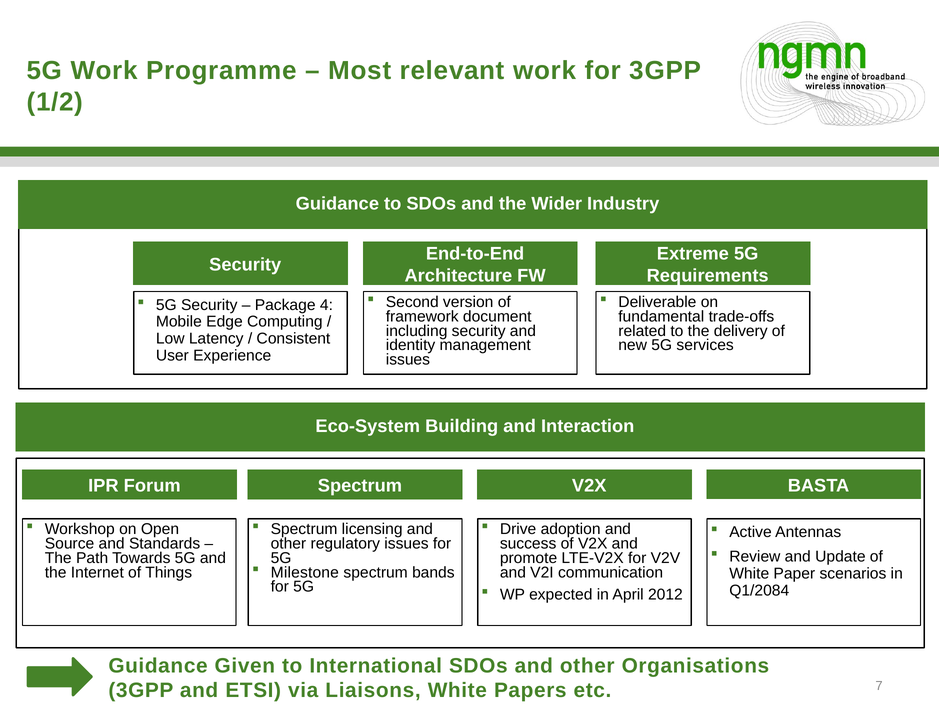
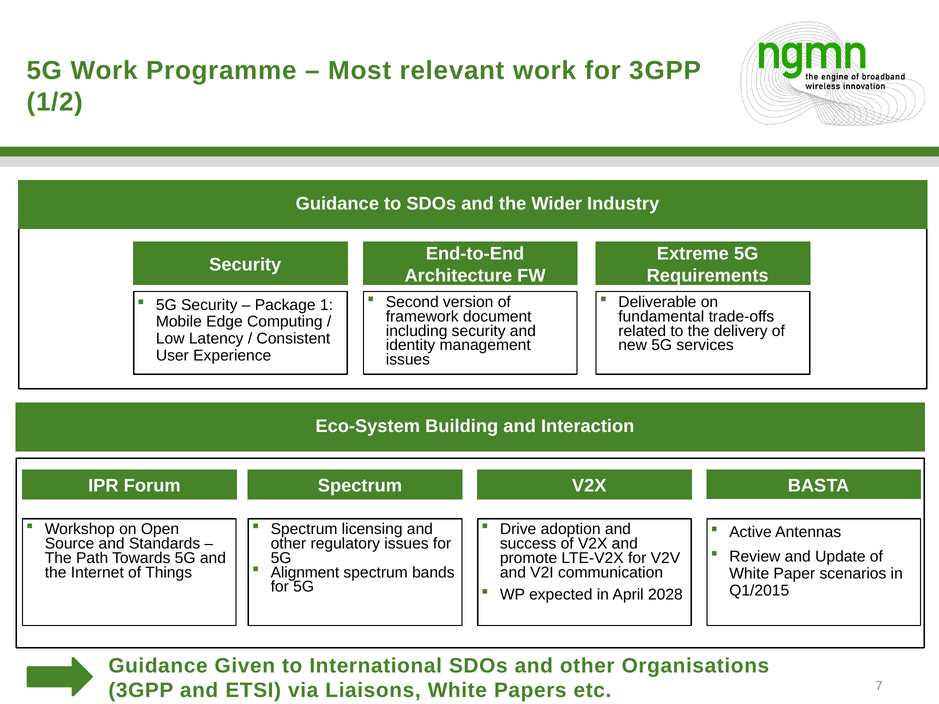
4: 4 -> 1
Milestone: Milestone -> Alignment
Q1/2084: Q1/2084 -> Q1/2015
2012: 2012 -> 2028
